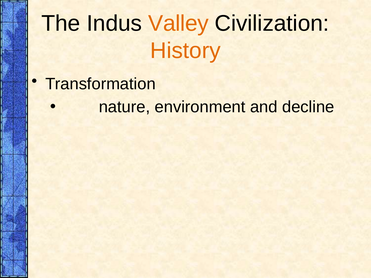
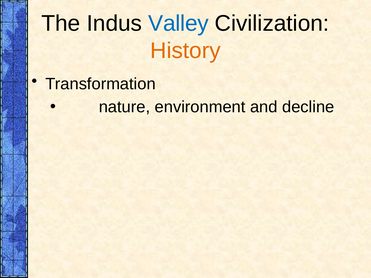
Valley colour: orange -> blue
